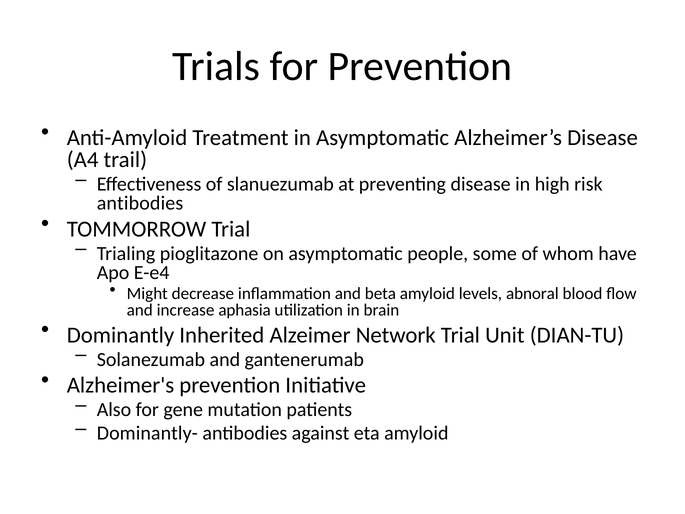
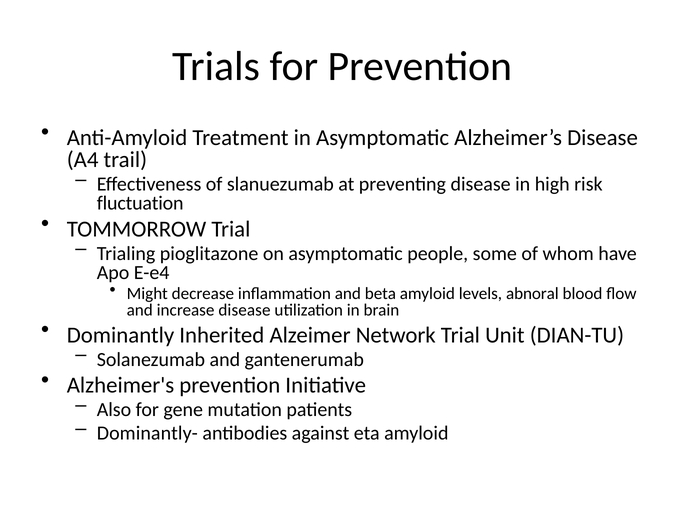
antibodies at (140, 203): antibodies -> fluctuation
increase aphasia: aphasia -> disease
